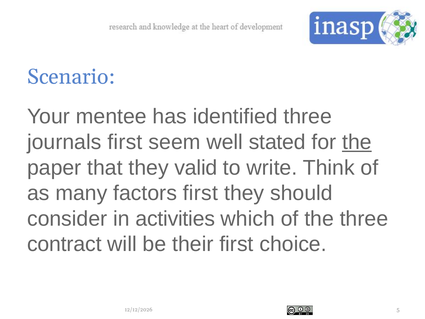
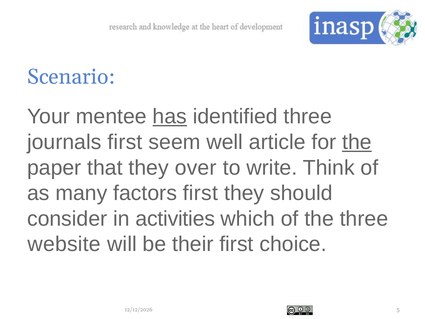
has underline: none -> present
stated: stated -> article
valid: valid -> over
contract: contract -> website
